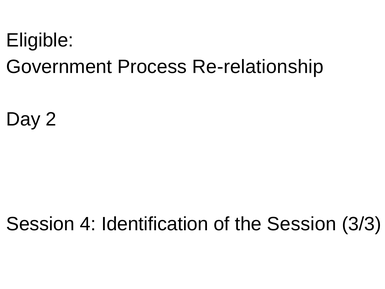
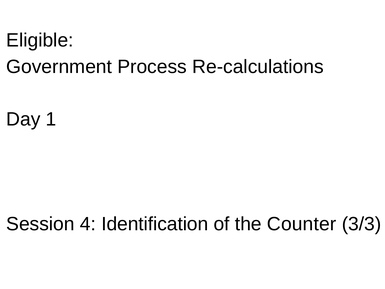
Re-relationship: Re-relationship -> Re-calculations
2: 2 -> 1
the Session: Session -> Counter
